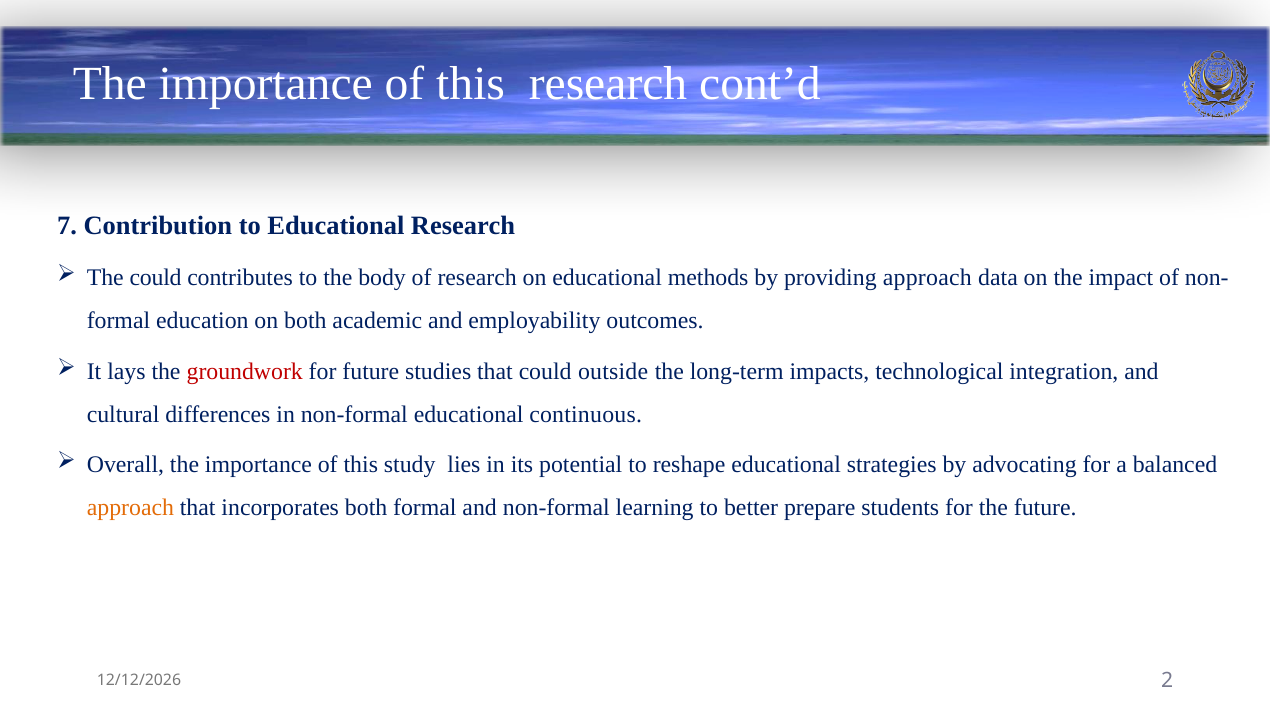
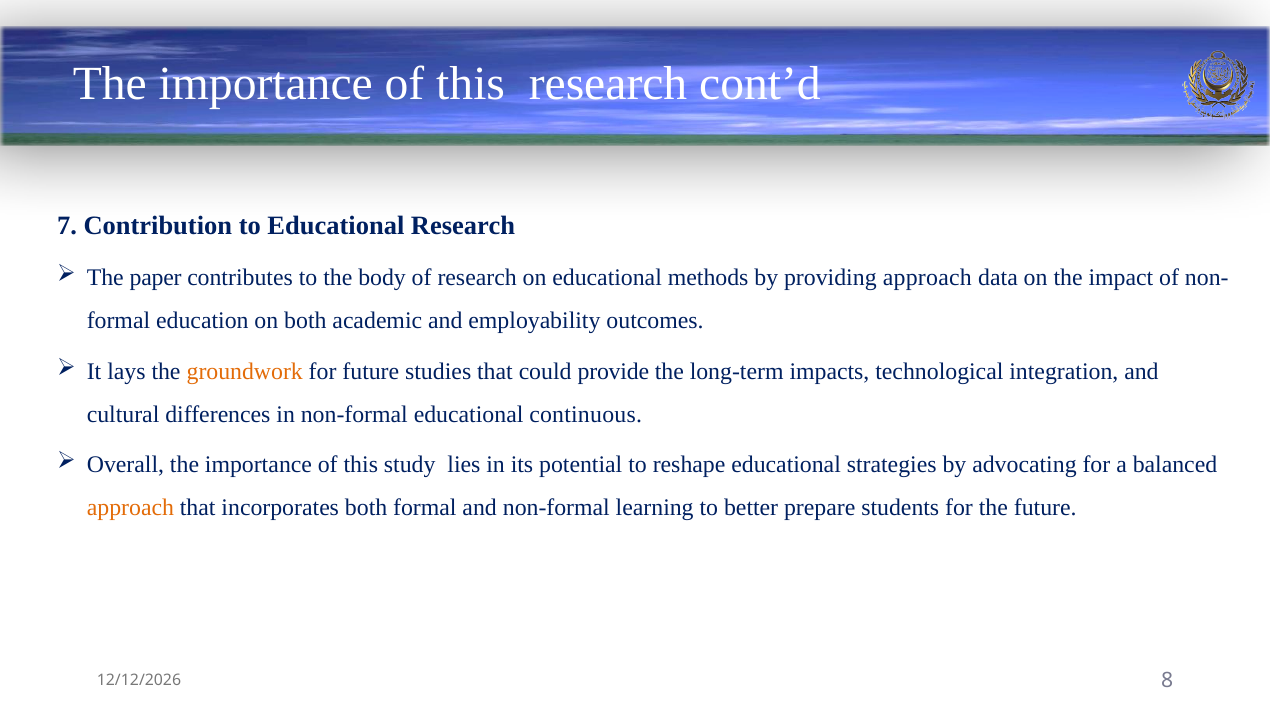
The could: could -> paper
groundwork colour: red -> orange
outside: outside -> provide
2: 2 -> 8
